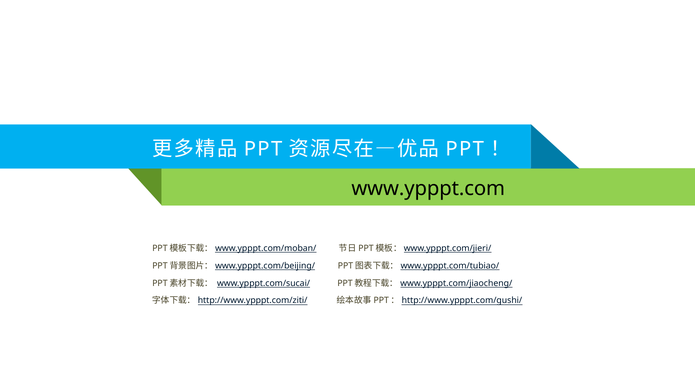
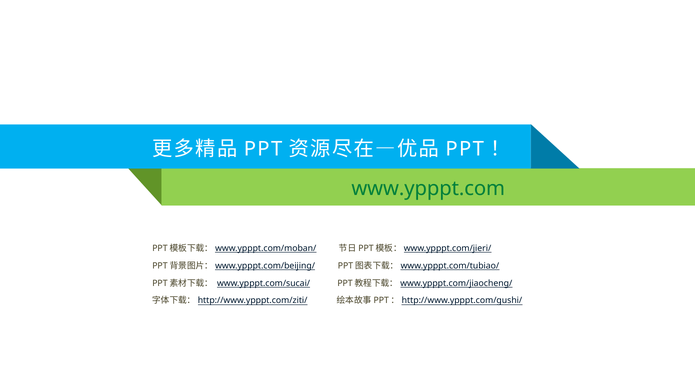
www.ypppt.com colour: black -> green
